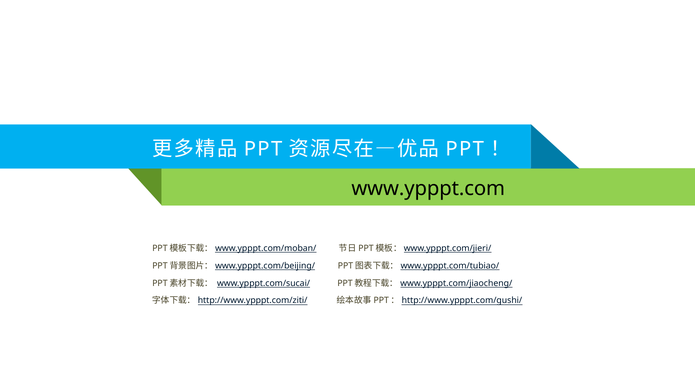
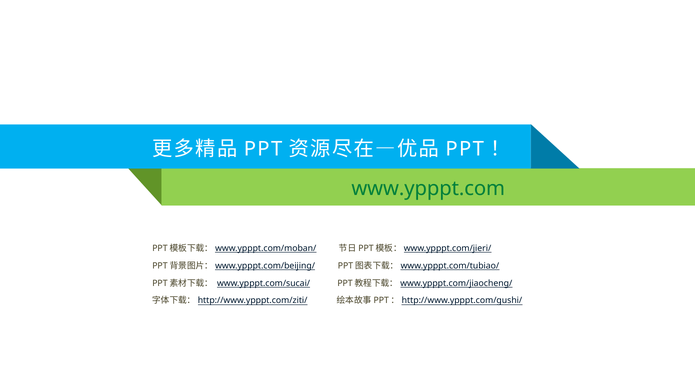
www.ypppt.com colour: black -> green
